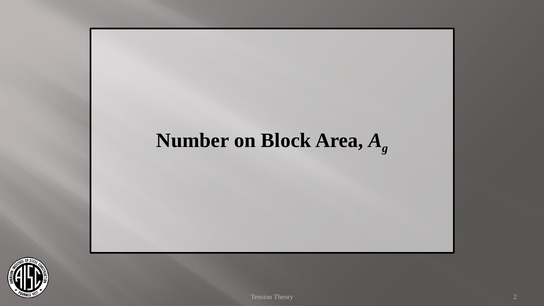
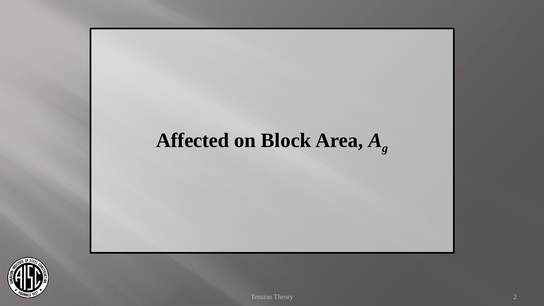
Number: Number -> Affected
